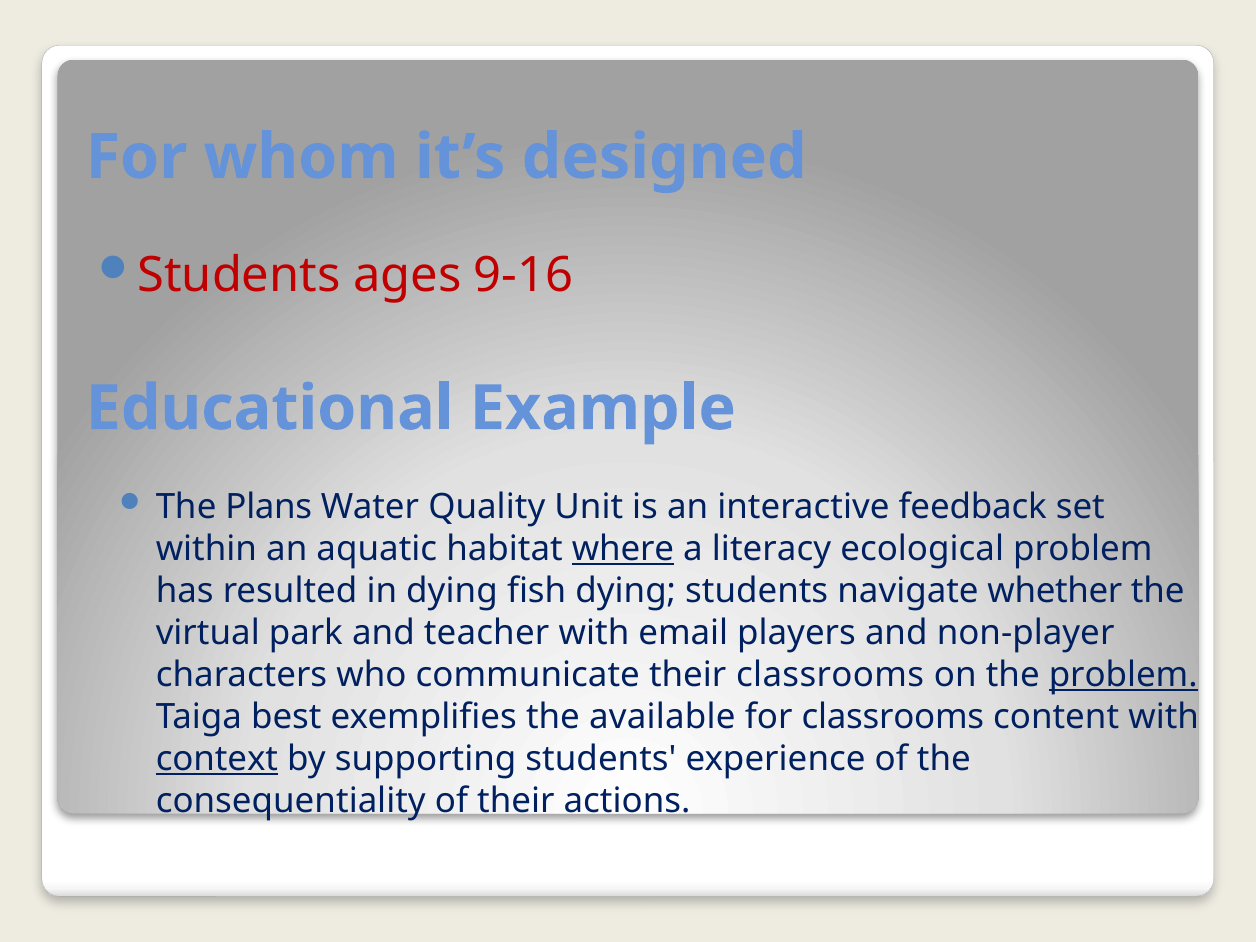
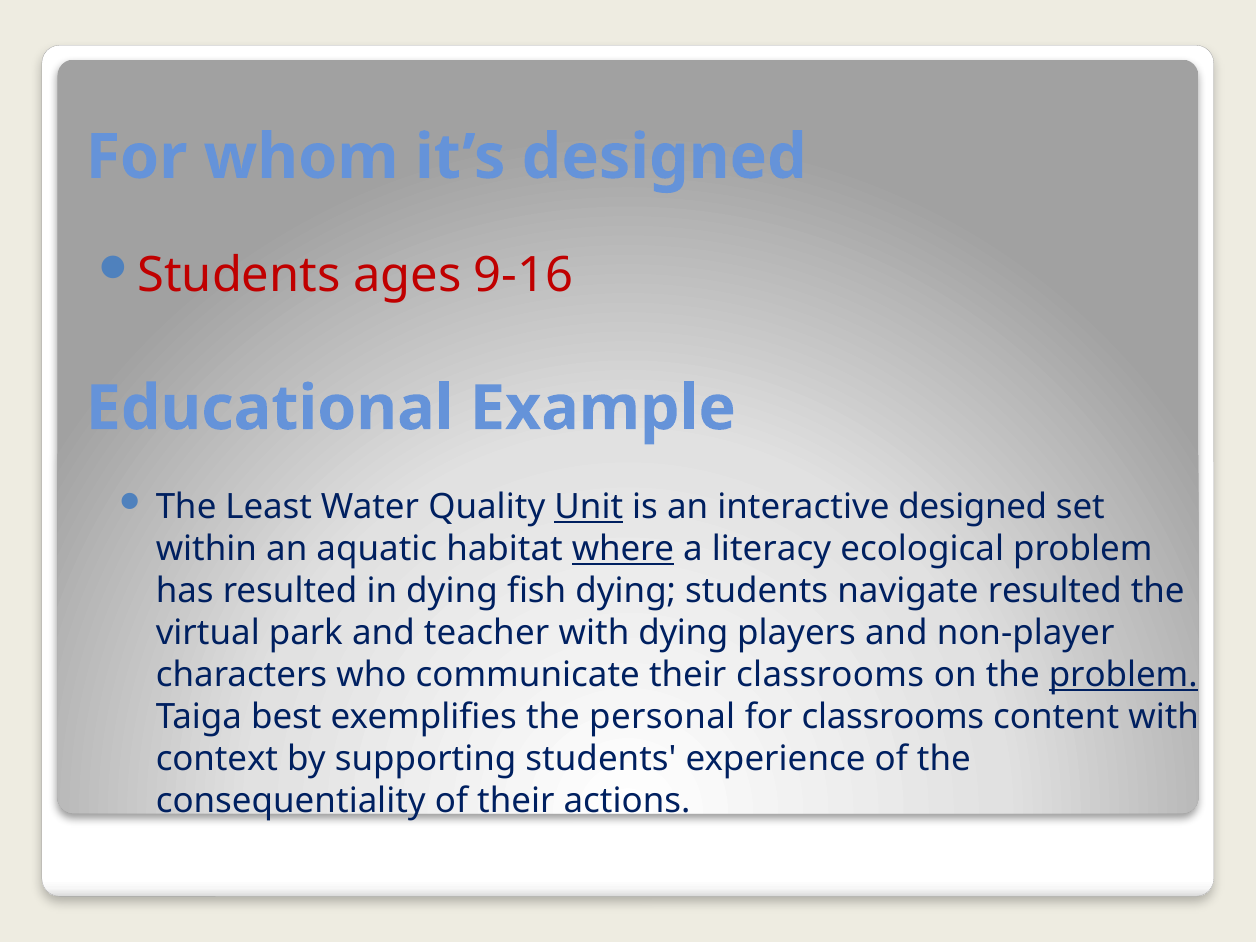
Plans: Plans -> Least
Unit underline: none -> present
interactive feedback: feedback -> designed
navigate whether: whether -> resulted
with email: email -> dying
available: available -> personal
context underline: present -> none
